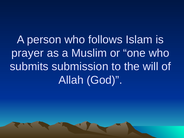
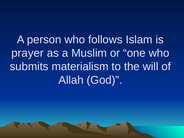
submission: submission -> materialism
